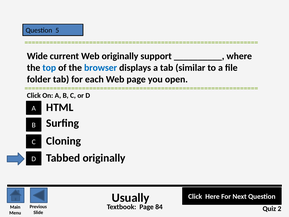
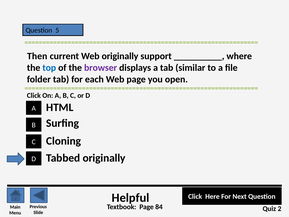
Wide: Wide -> Then
browser colour: blue -> purple
Usually: Usually -> Helpful
